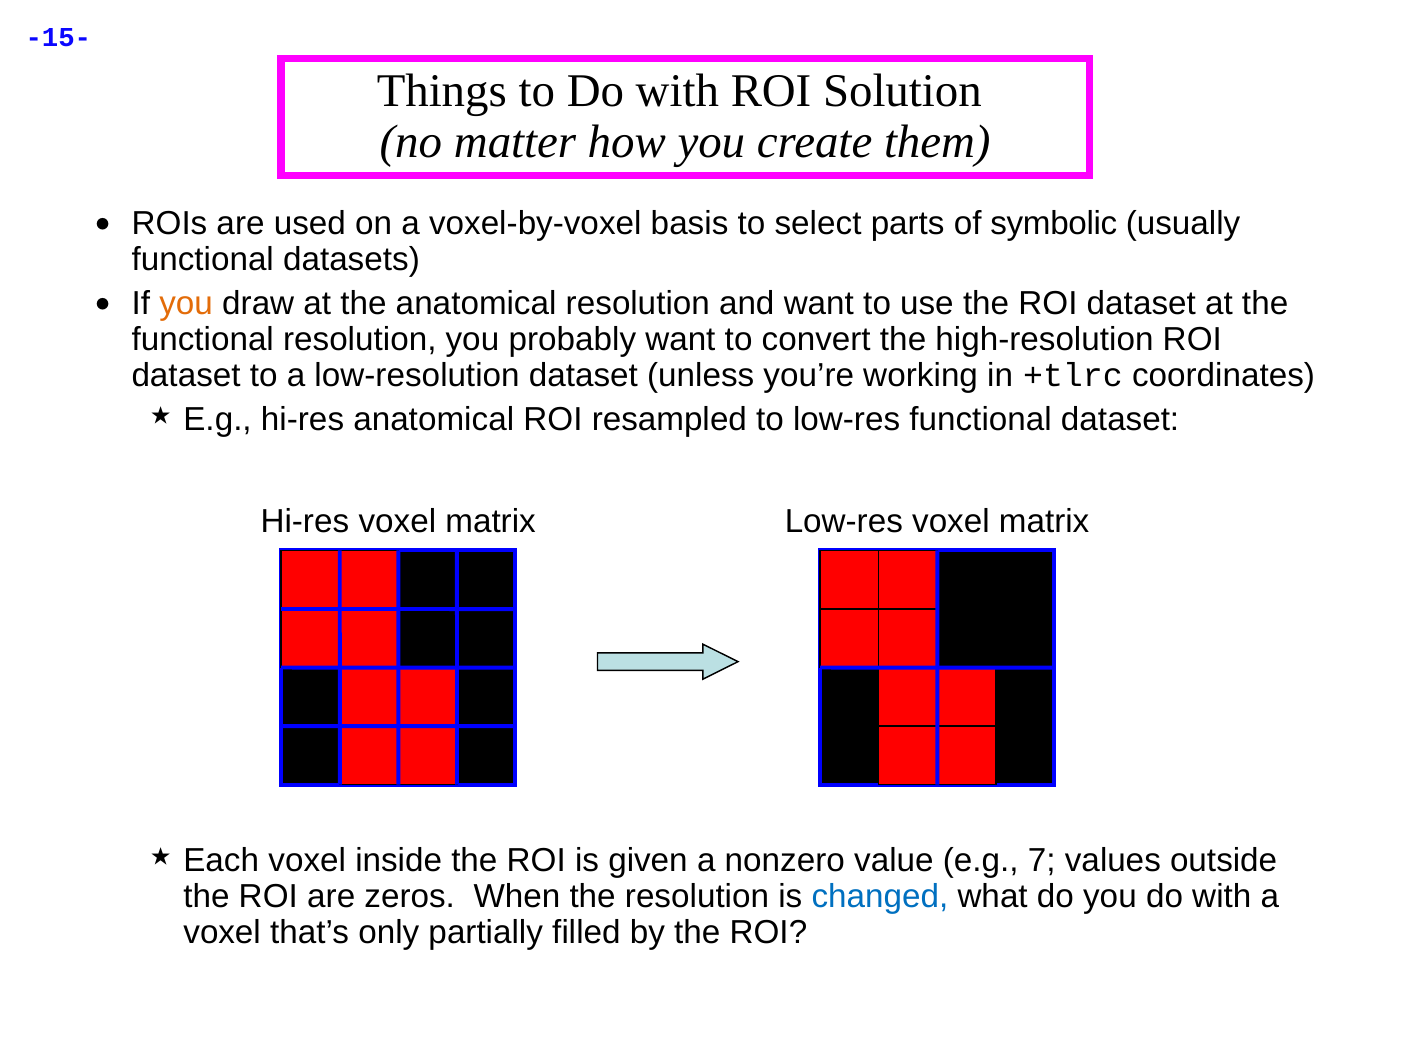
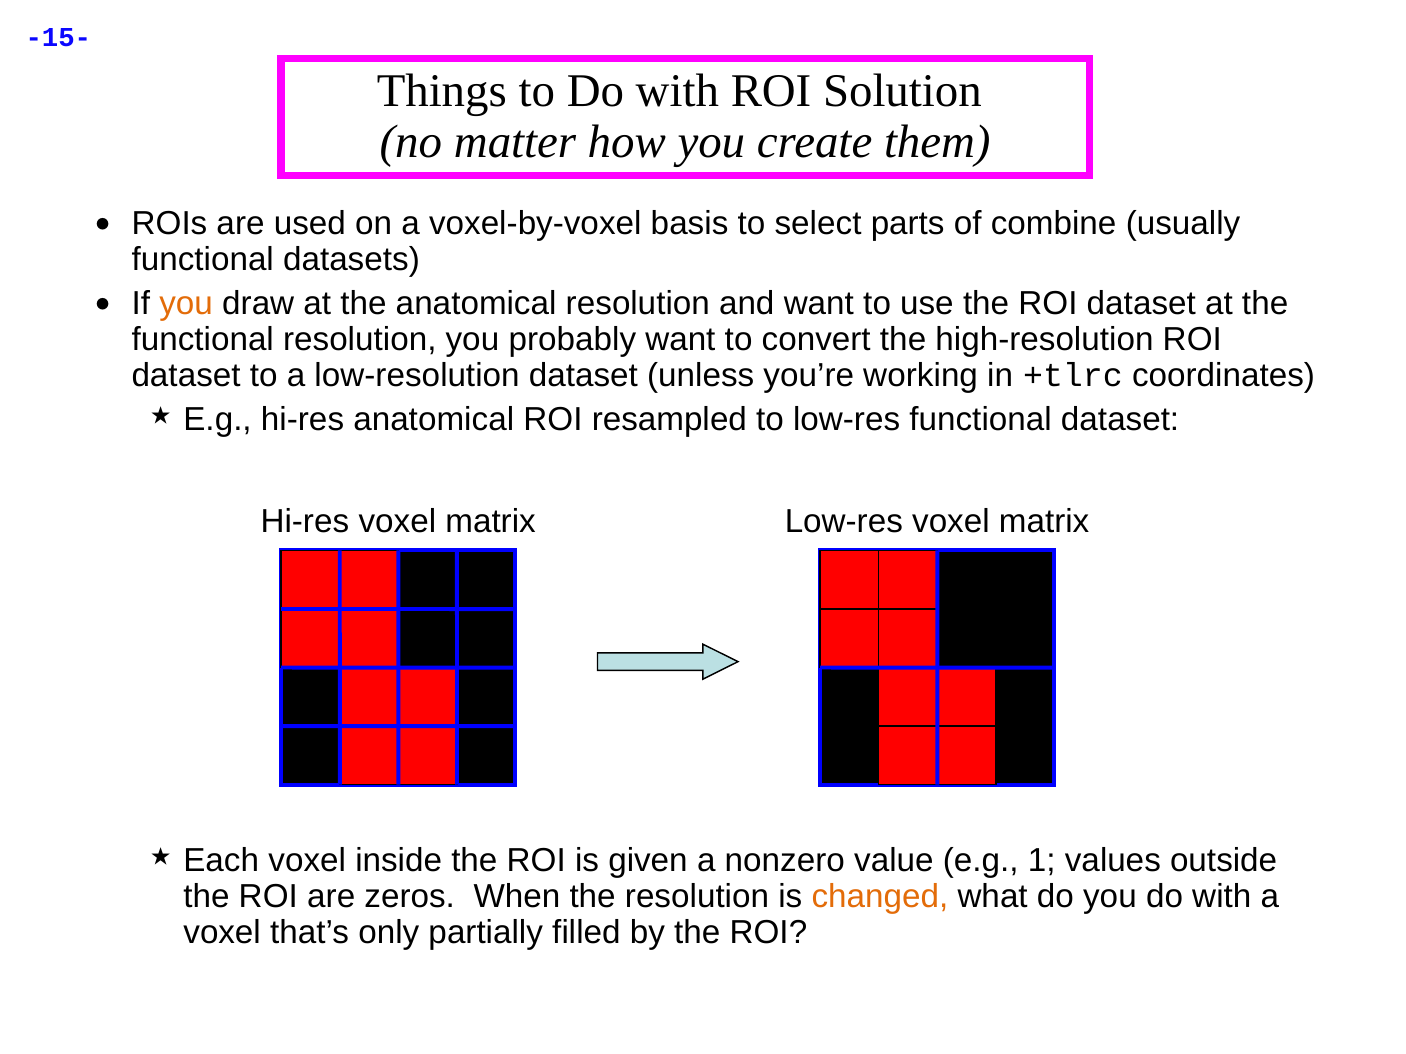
symbolic: symbolic -> combine
7: 7 -> 1
changed colour: blue -> orange
